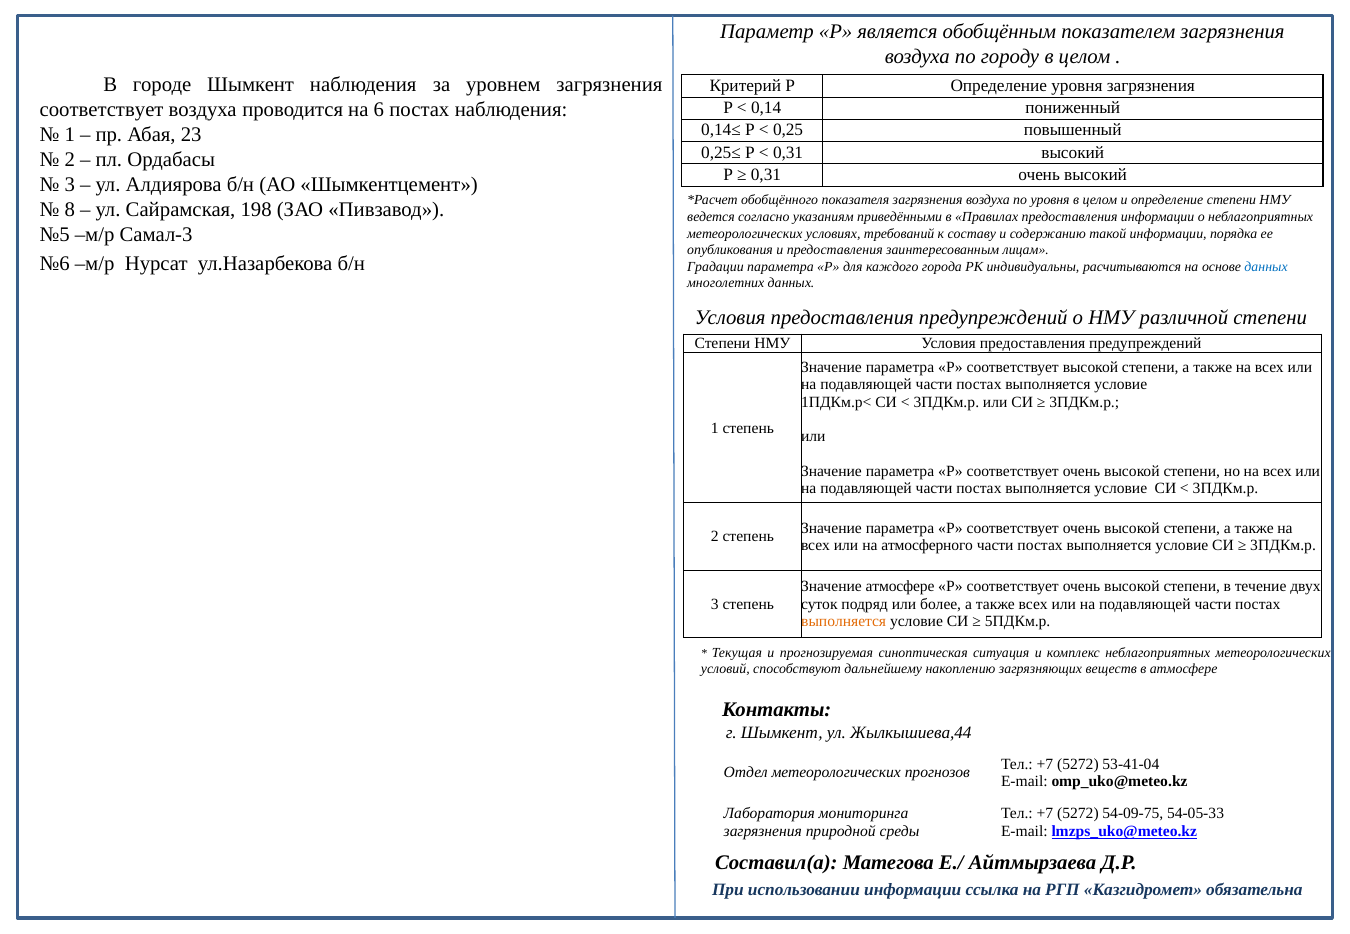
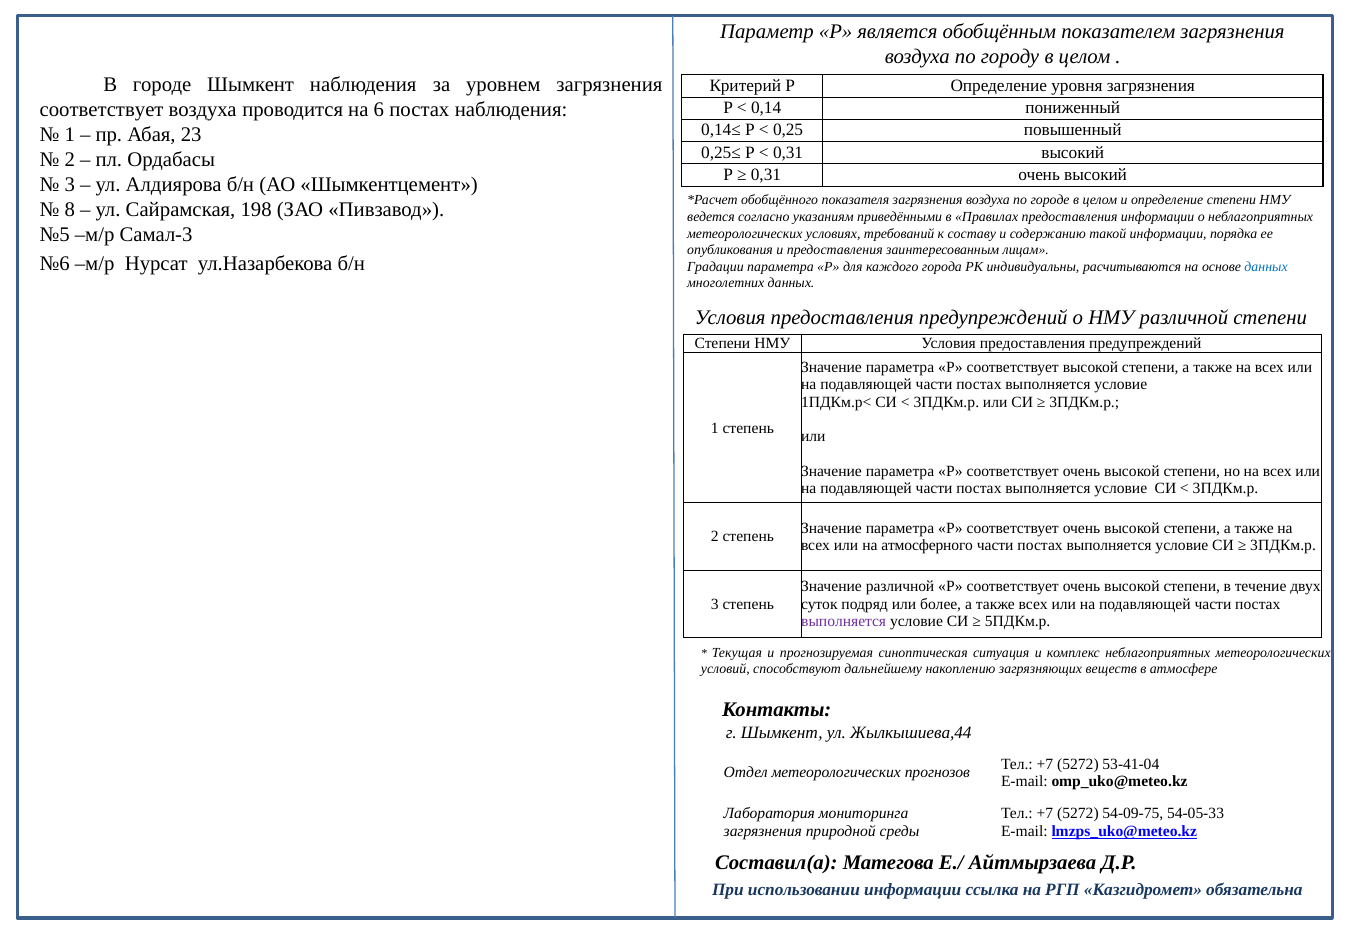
по уровня: уровня -> городе
Значение атмосфере: атмосфере -> различной
выполняется at (844, 622) colour: orange -> purple
